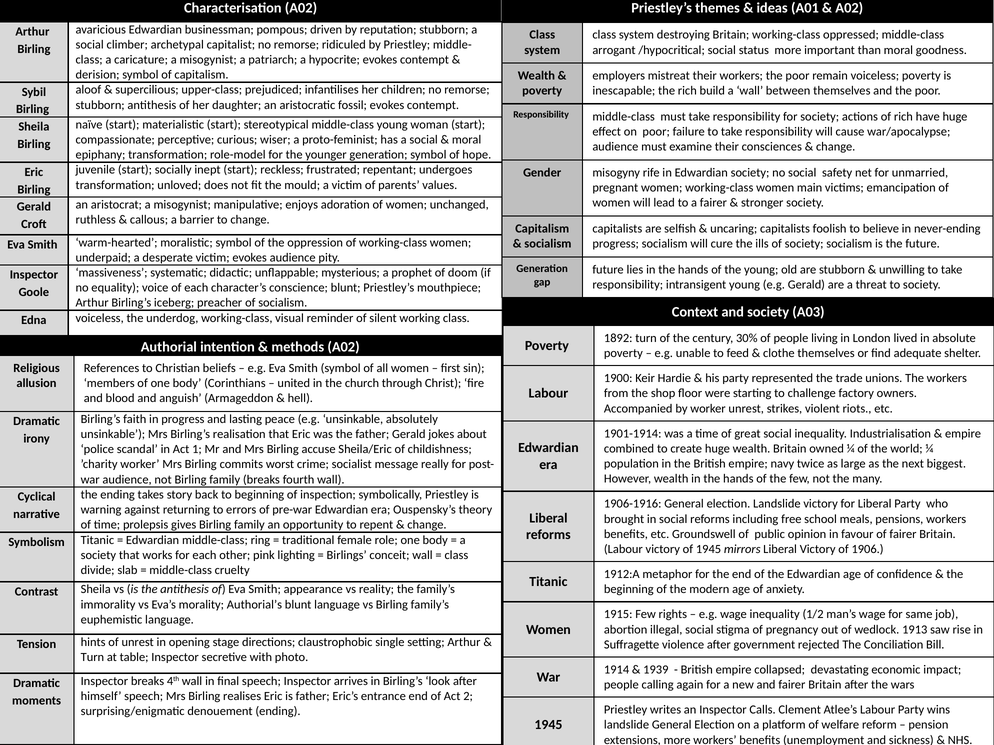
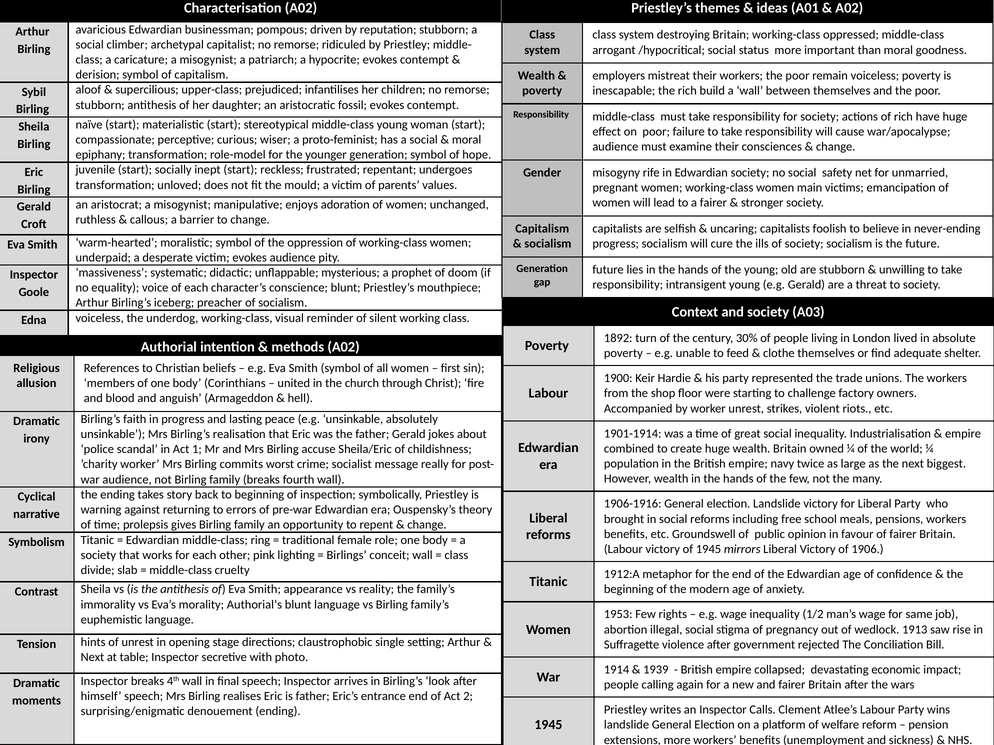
1915: 1915 -> 1953
Turn at (92, 657): Turn -> Next
